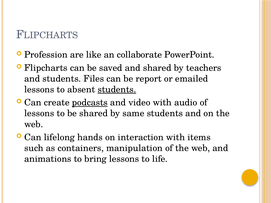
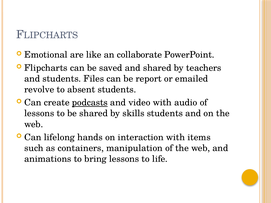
Profession: Profession -> Emotional
lessons at (39, 90): lessons -> revolve
students at (117, 90) underline: present -> none
same: same -> skills
